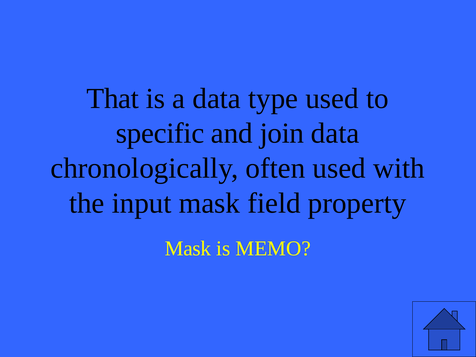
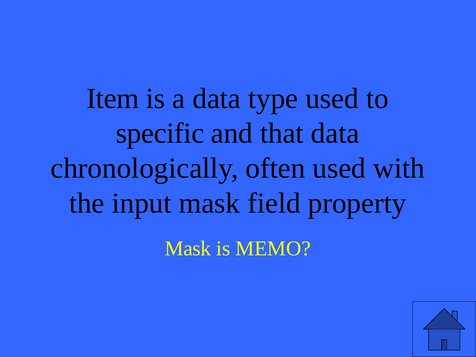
That: That -> Item
join: join -> that
